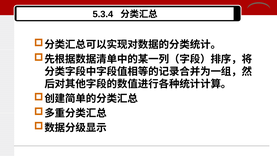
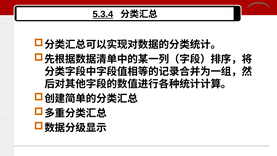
5.3.4 underline: none -> present
